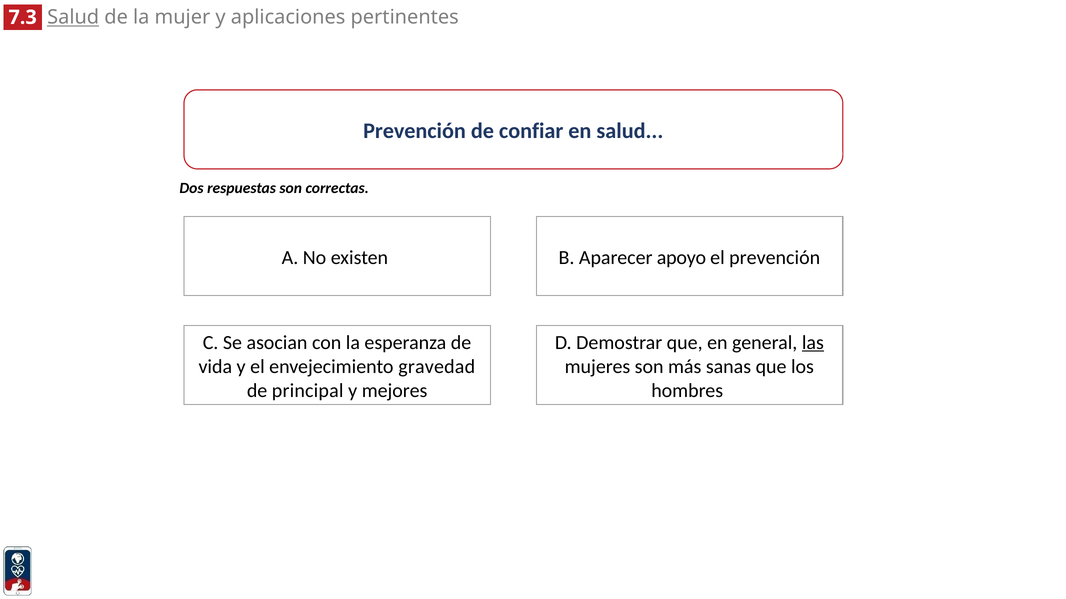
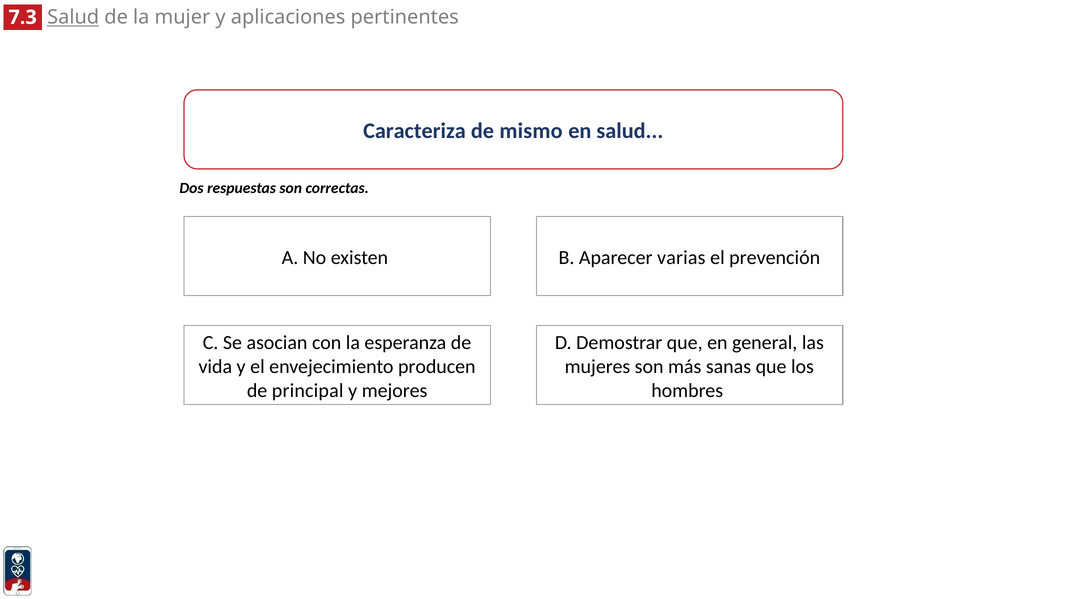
Prevención at (414, 131): Prevención -> Caracteriza
confiar: confiar -> mismo
apoyo: apoyo -> varias
las underline: present -> none
gravedad: gravedad -> producen
